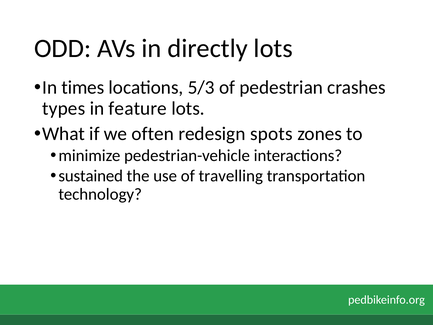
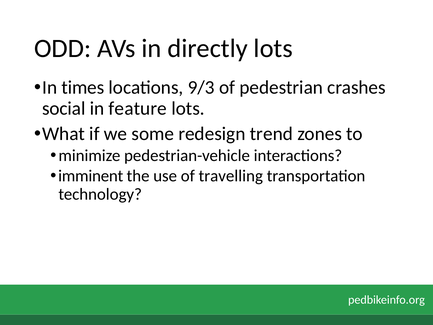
5/3: 5/3 -> 9/3
types: types -> social
often: often -> some
spots: spots -> trend
sustained: sustained -> imminent
